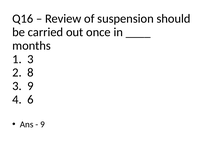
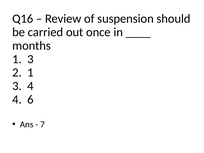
2 8: 8 -> 1
3 9: 9 -> 4
9 at (43, 124): 9 -> 7
